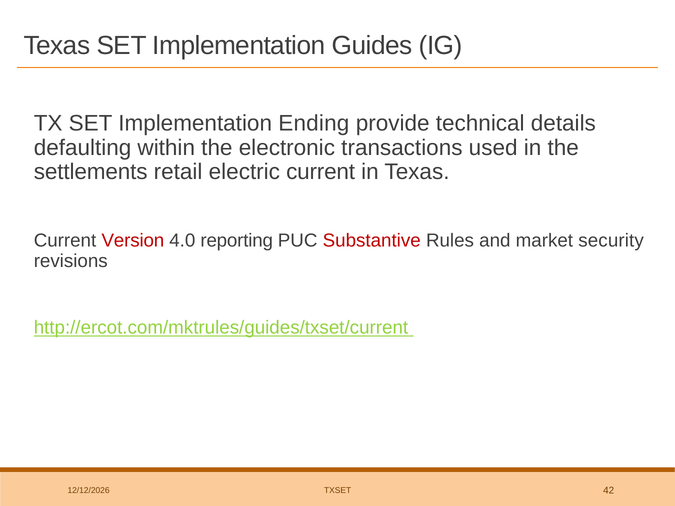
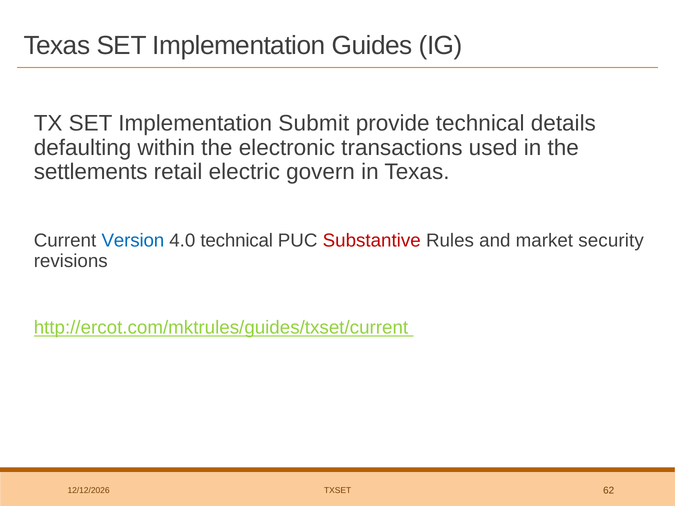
Ending: Ending -> Submit
electric current: current -> govern
Version colour: red -> blue
4.0 reporting: reporting -> technical
42: 42 -> 62
